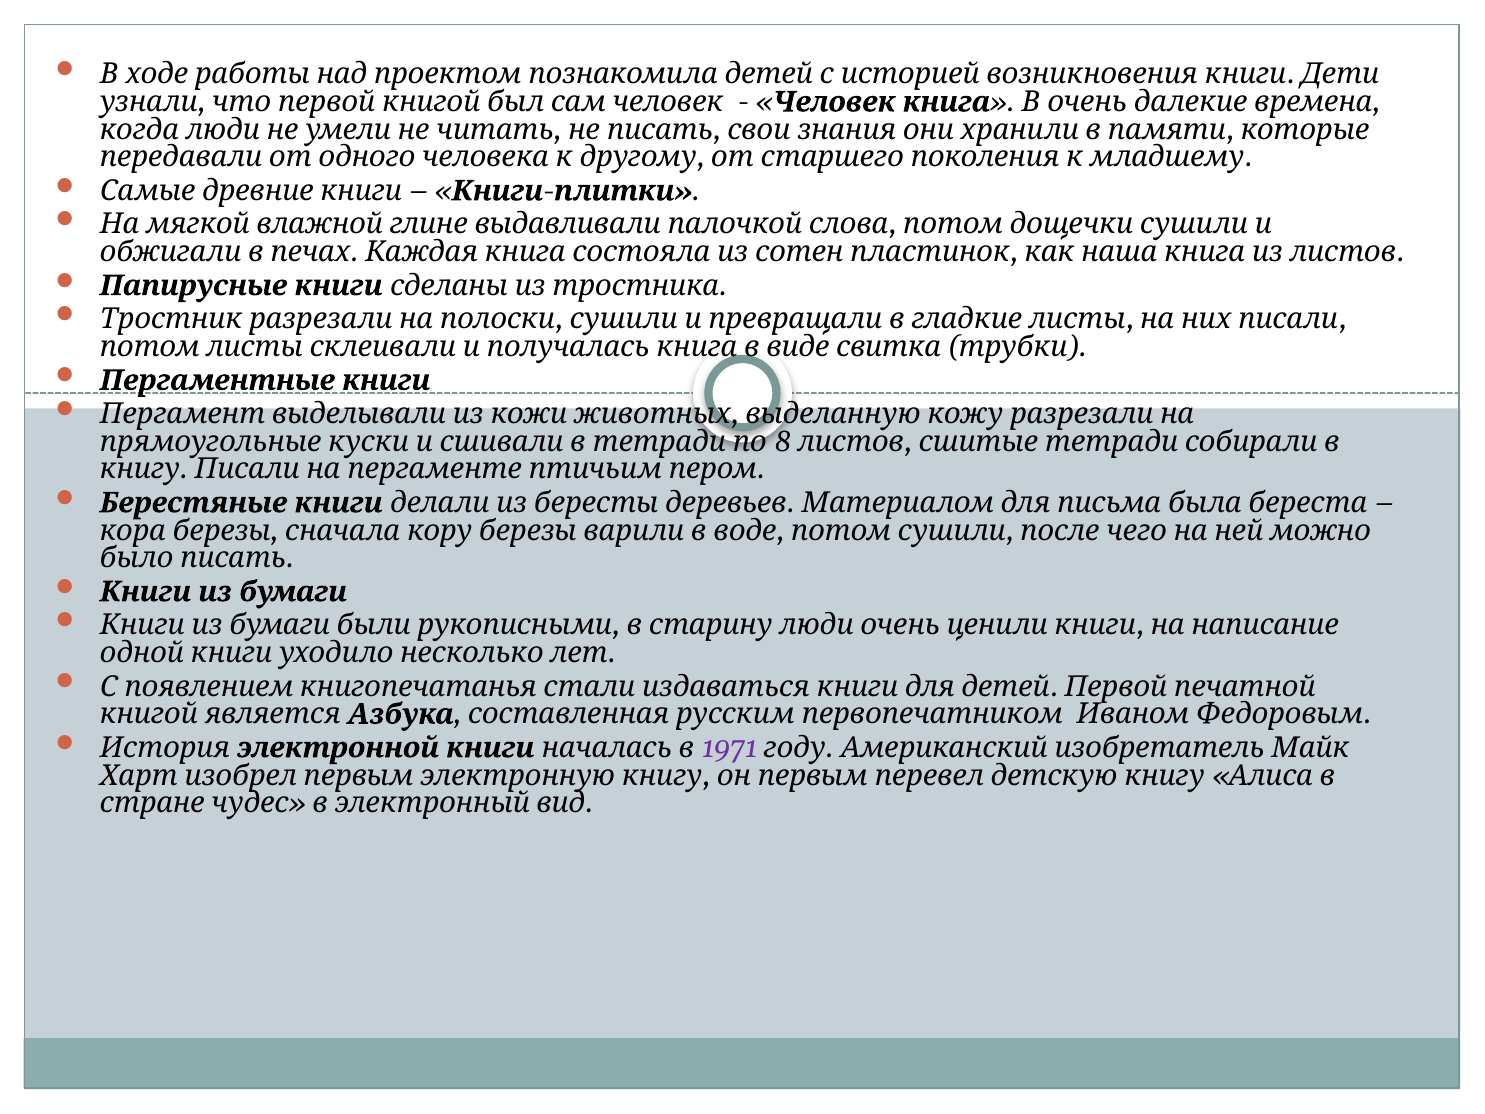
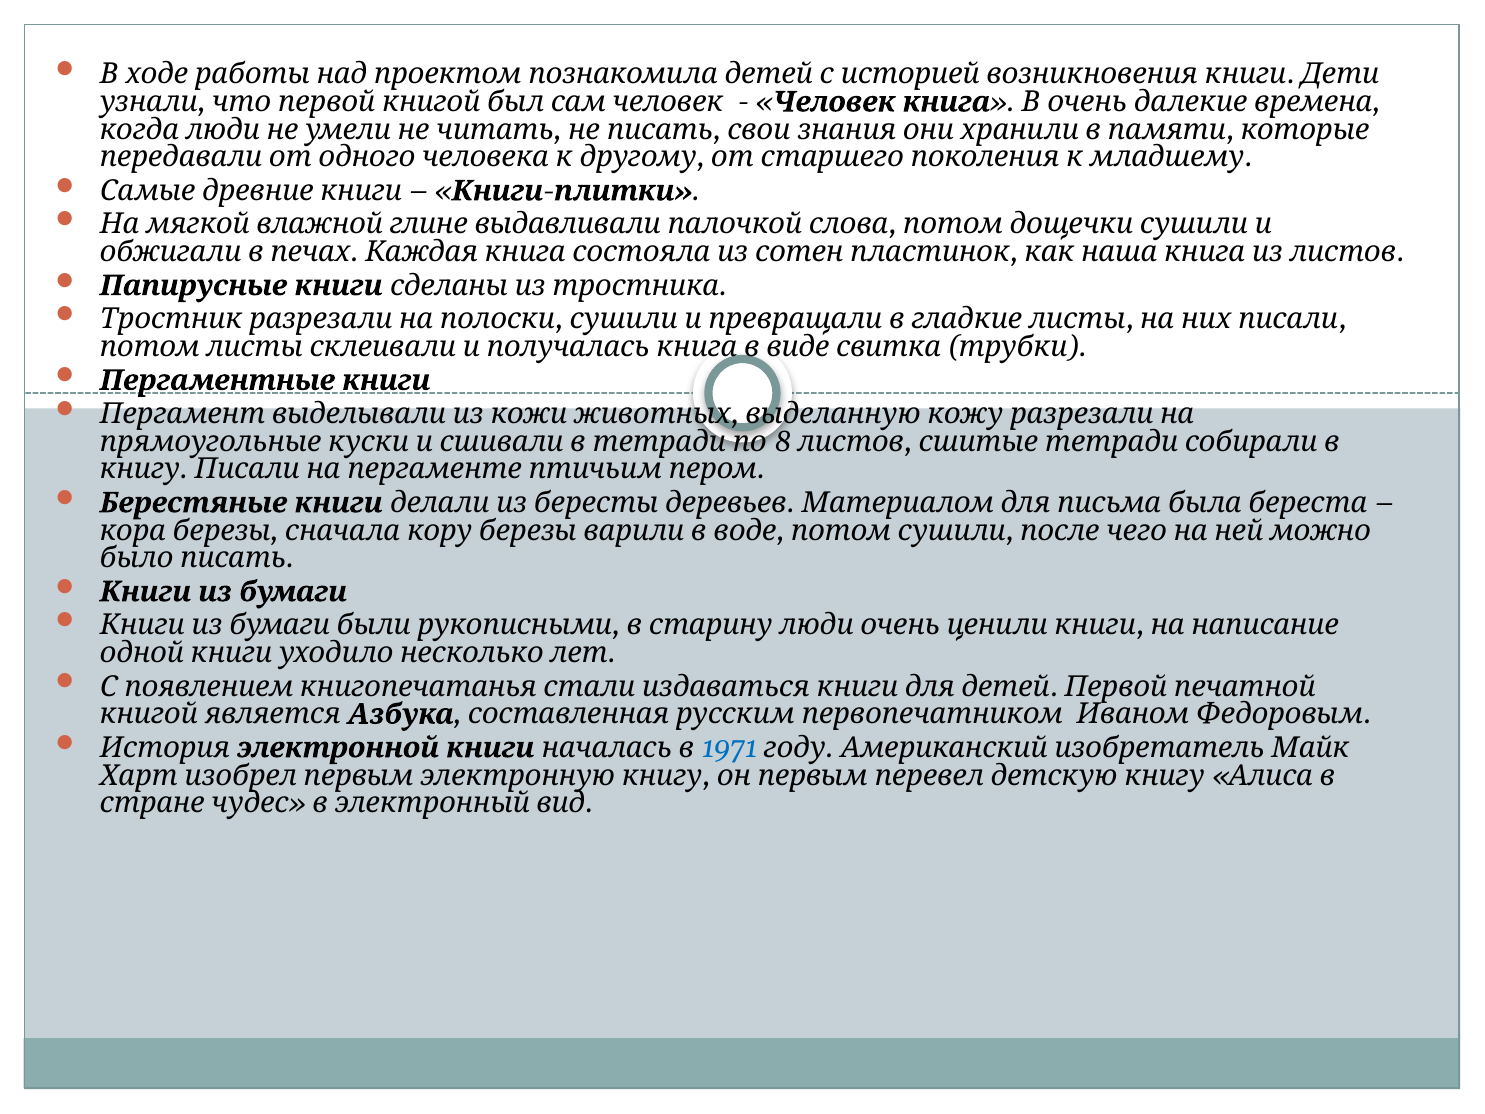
1971 colour: purple -> blue
